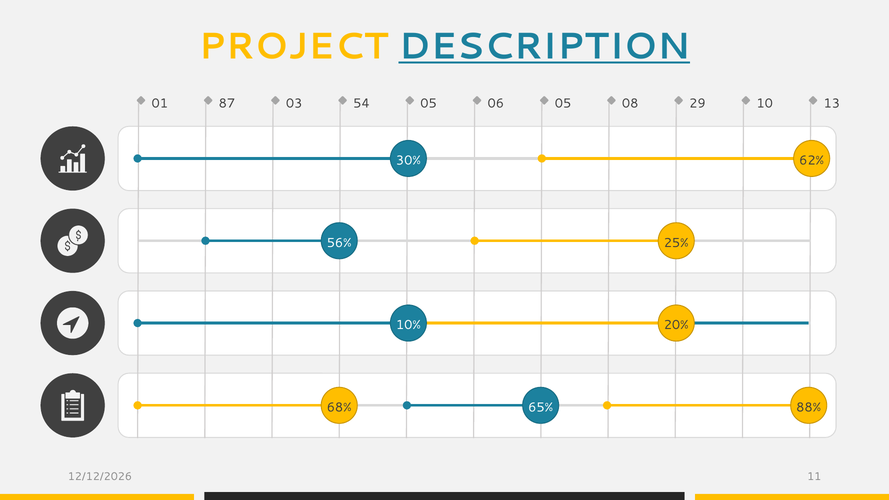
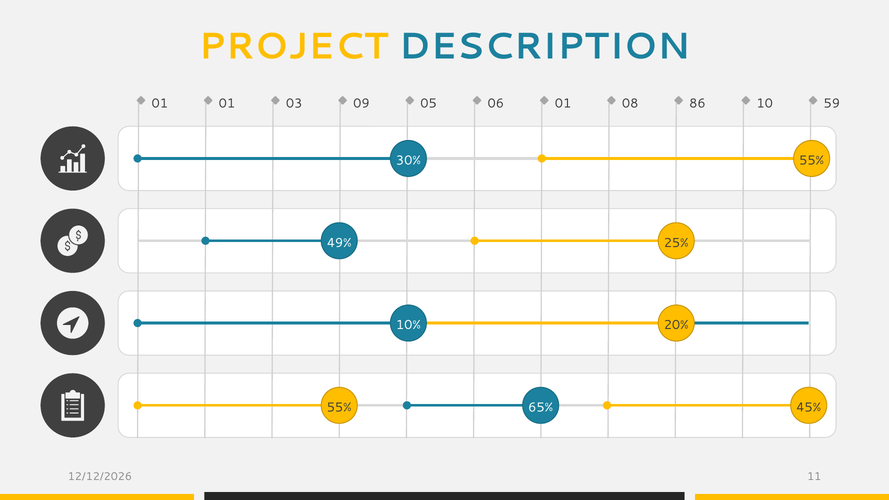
DESCRIPTION underline: present -> none
01 87: 87 -> 01
54: 54 -> 09
06 05: 05 -> 01
29: 29 -> 86
13: 13 -> 59
62% at (812, 161): 62% -> 55%
56%: 56% -> 49%
68% at (339, 408): 68% -> 55%
88%: 88% -> 45%
